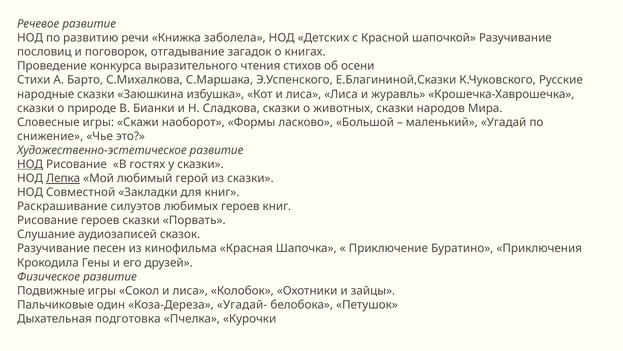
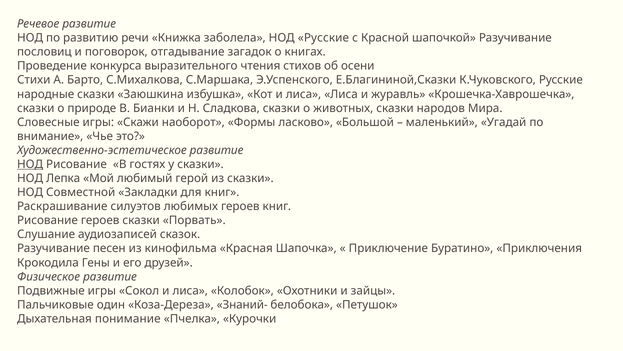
НОД Детских: Детских -> Русские
снижение: снижение -> внимание
Лепка underline: present -> none
Угадай-: Угадай- -> Знаний-
подготовка: подготовка -> понимание
